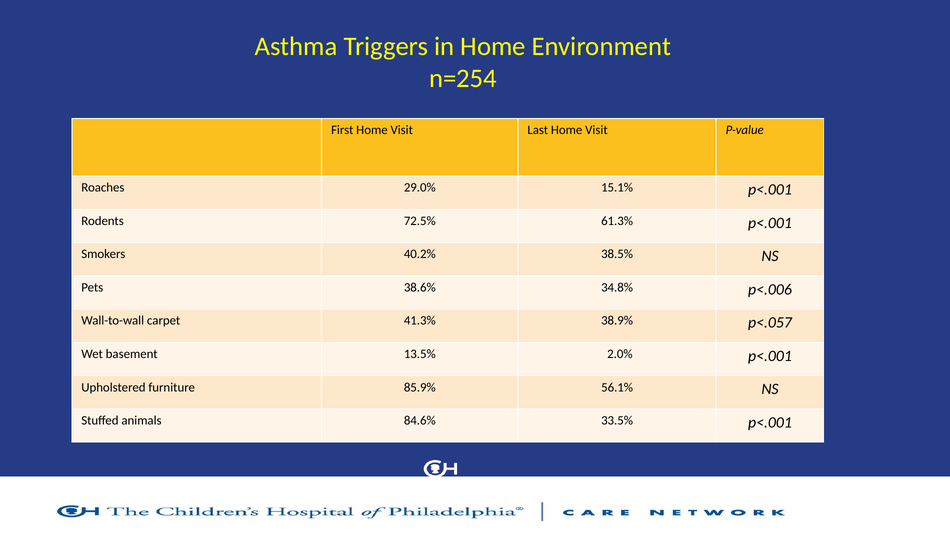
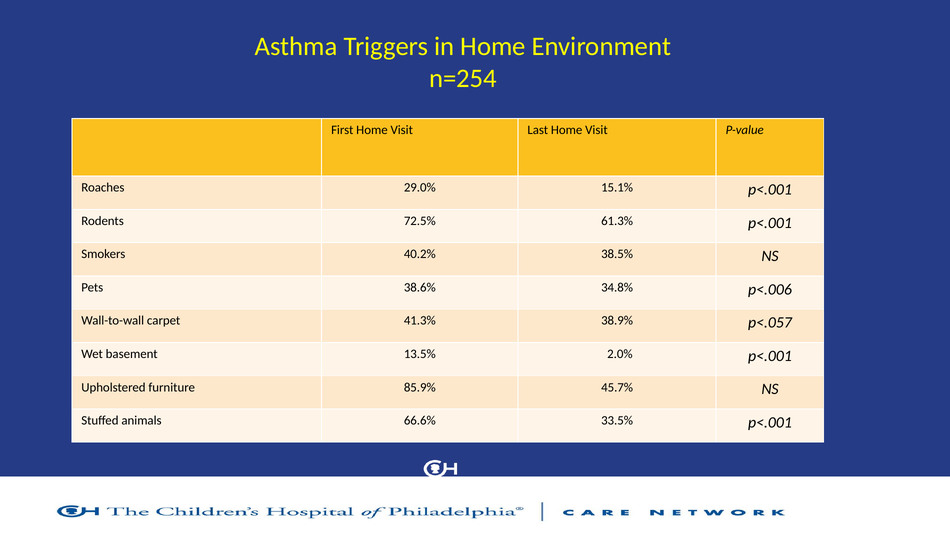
56.1%: 56.1% -> 45.7%
84.6%: 84.6% -> 66.6%
